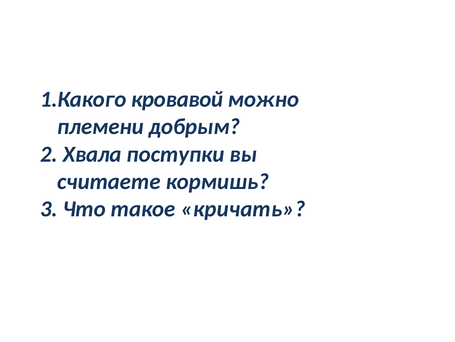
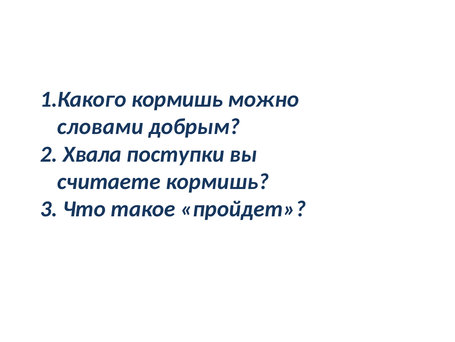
кровавой at (177, 99): кровавой -> кормишь
племени: племени -> словами
кричать: кричать -> пройдет
